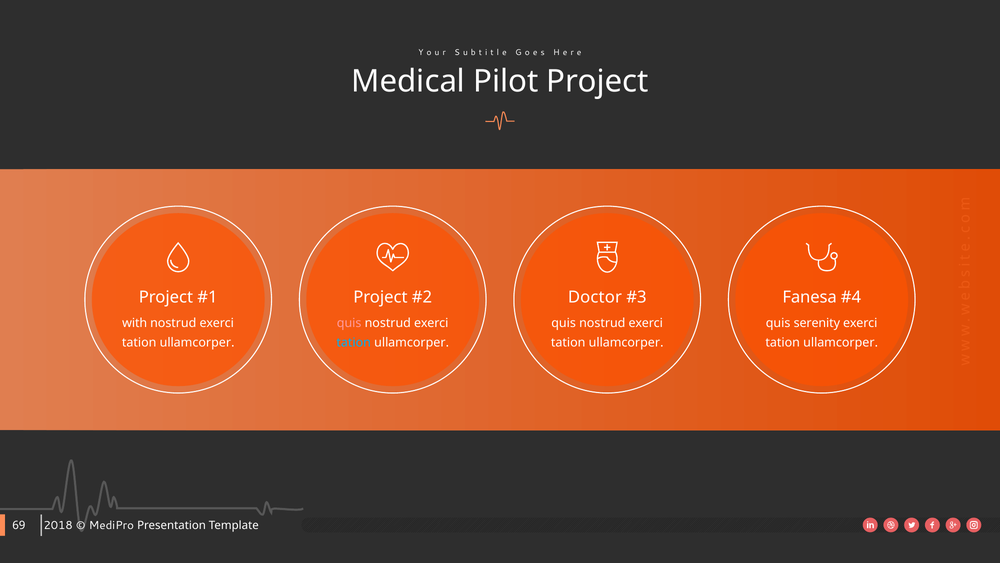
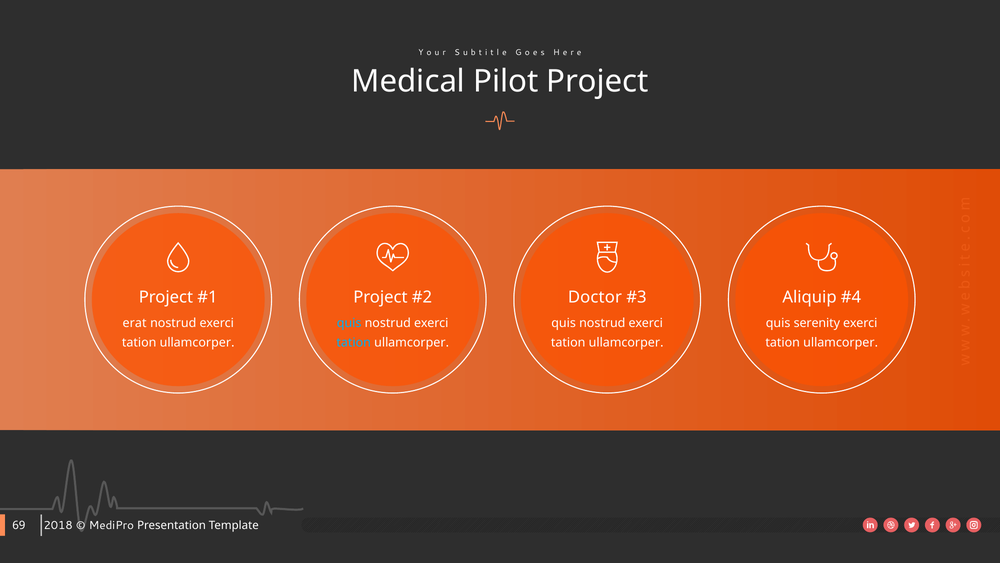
Fanesa: Fanesa -> Aliquip
with: with -> erat
quis at (349, 323) colour: pink -> light blue
